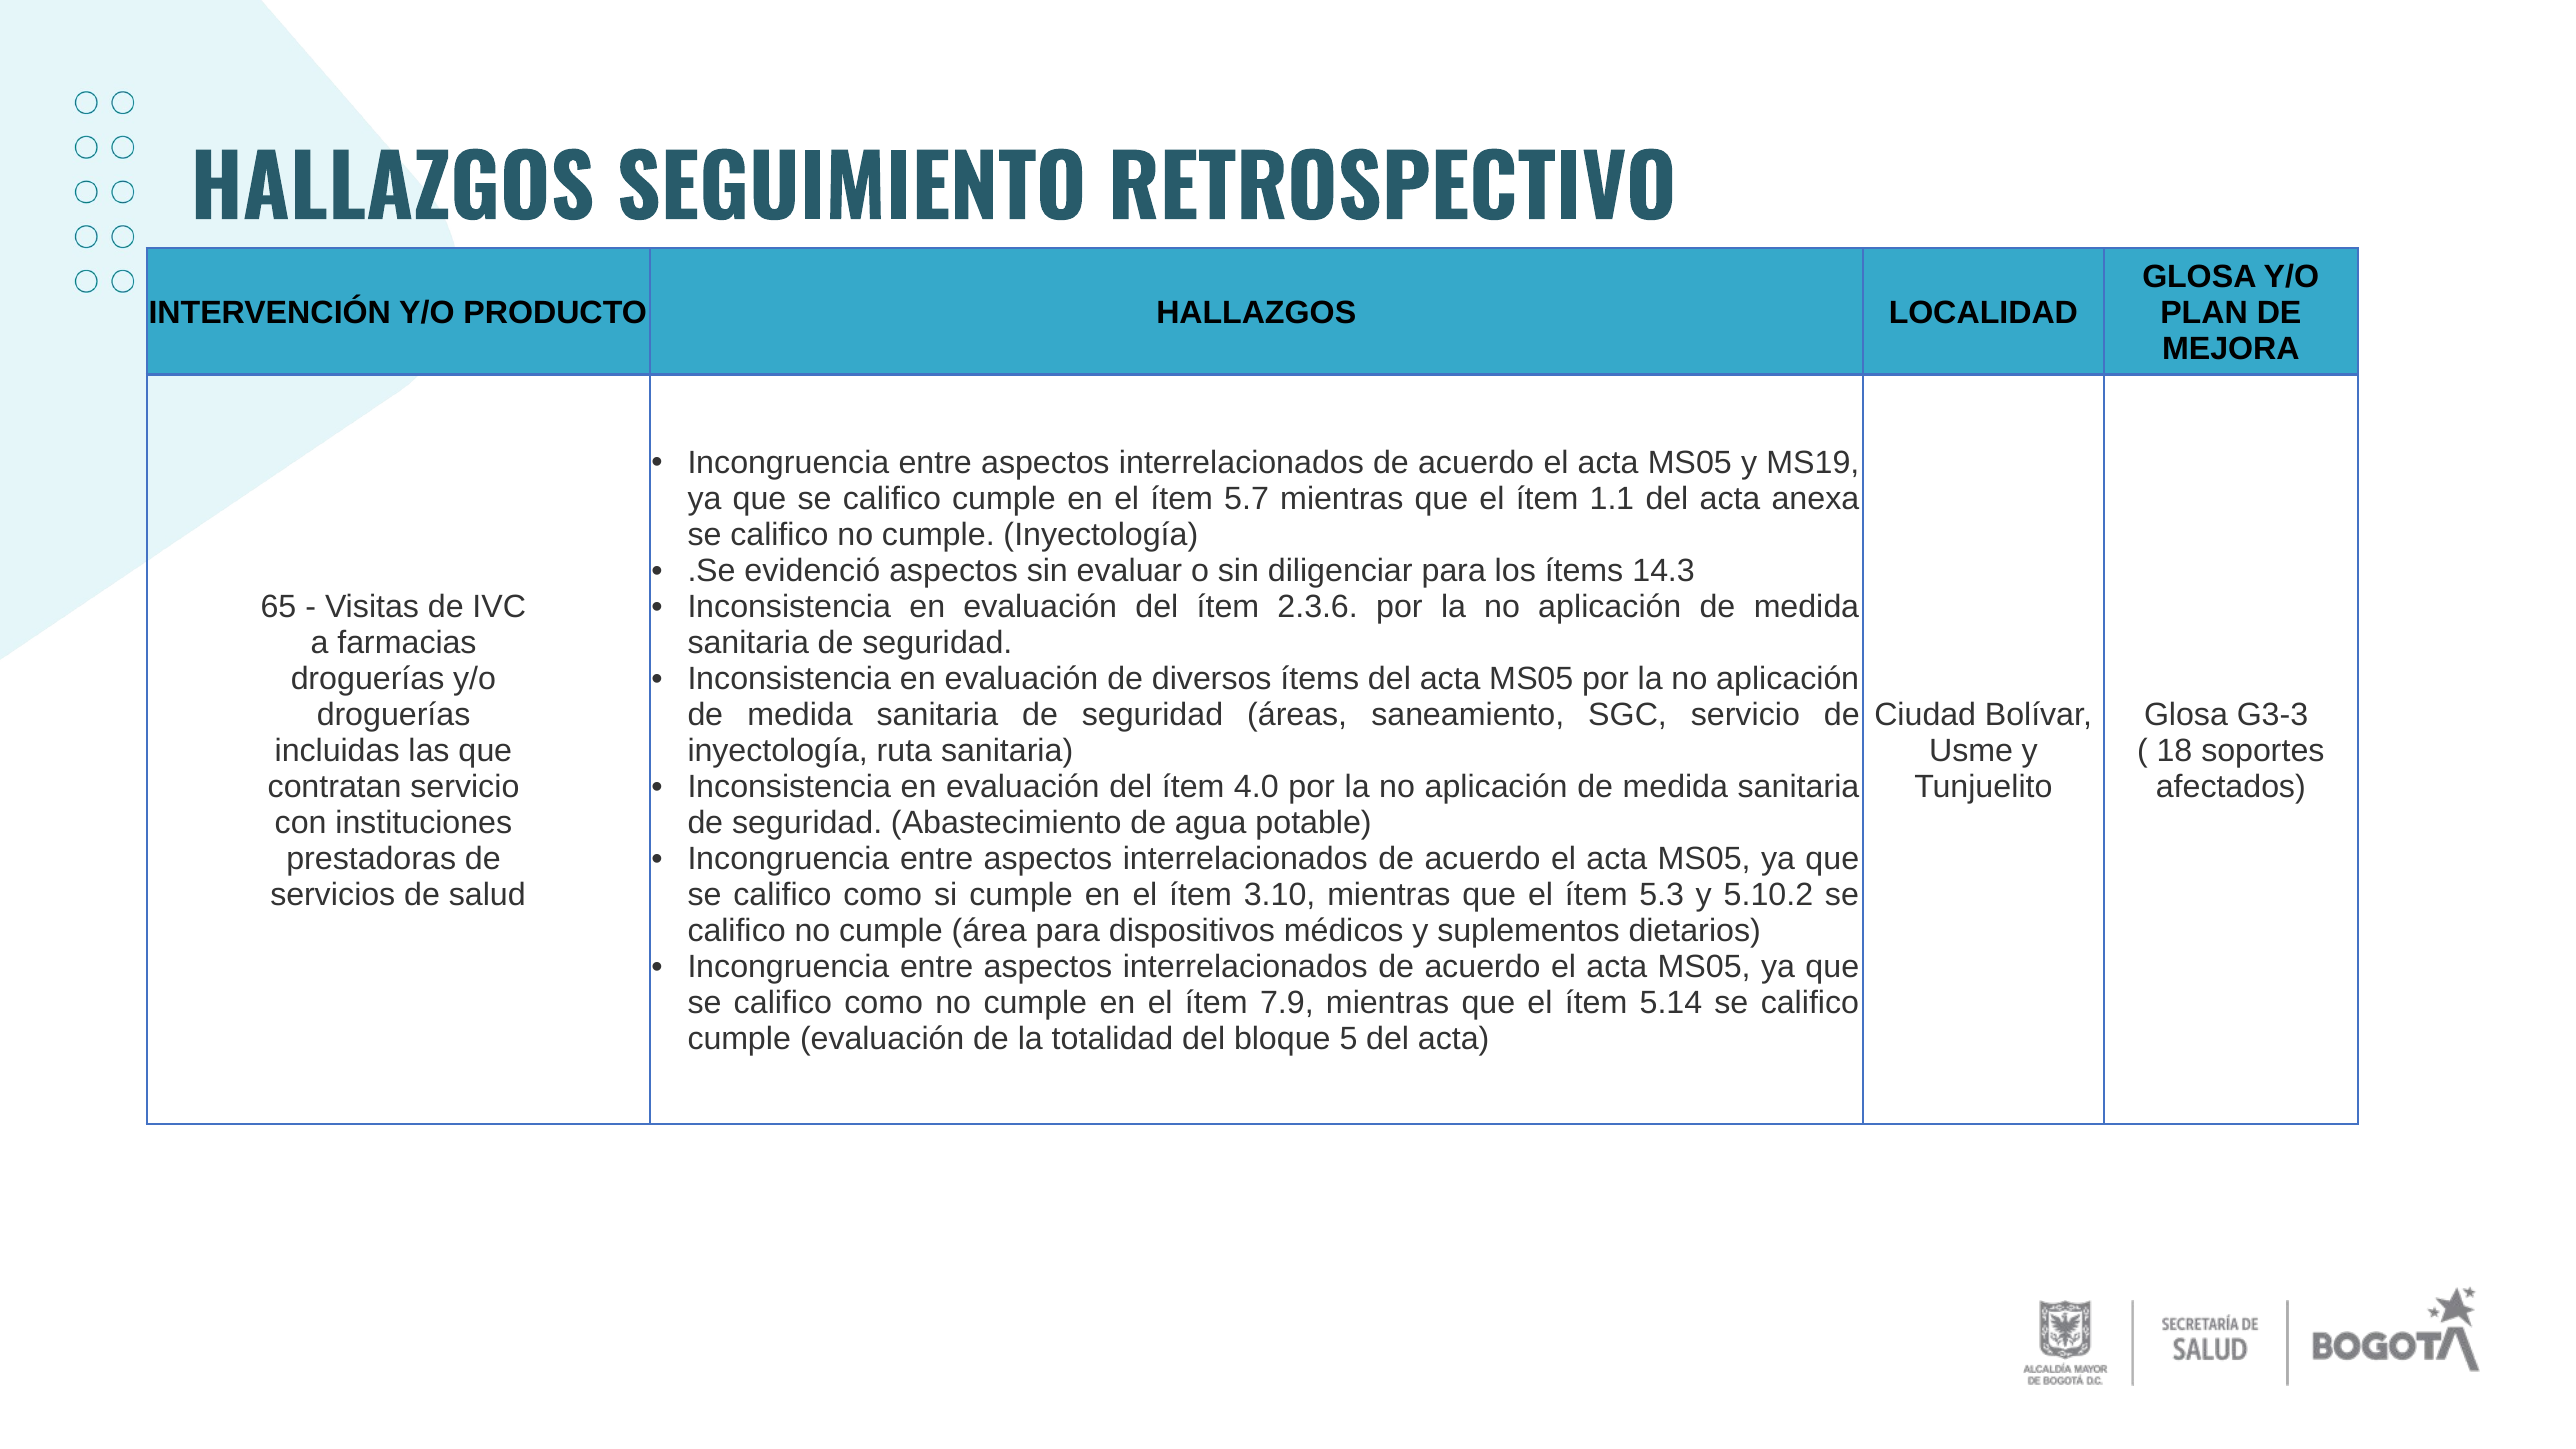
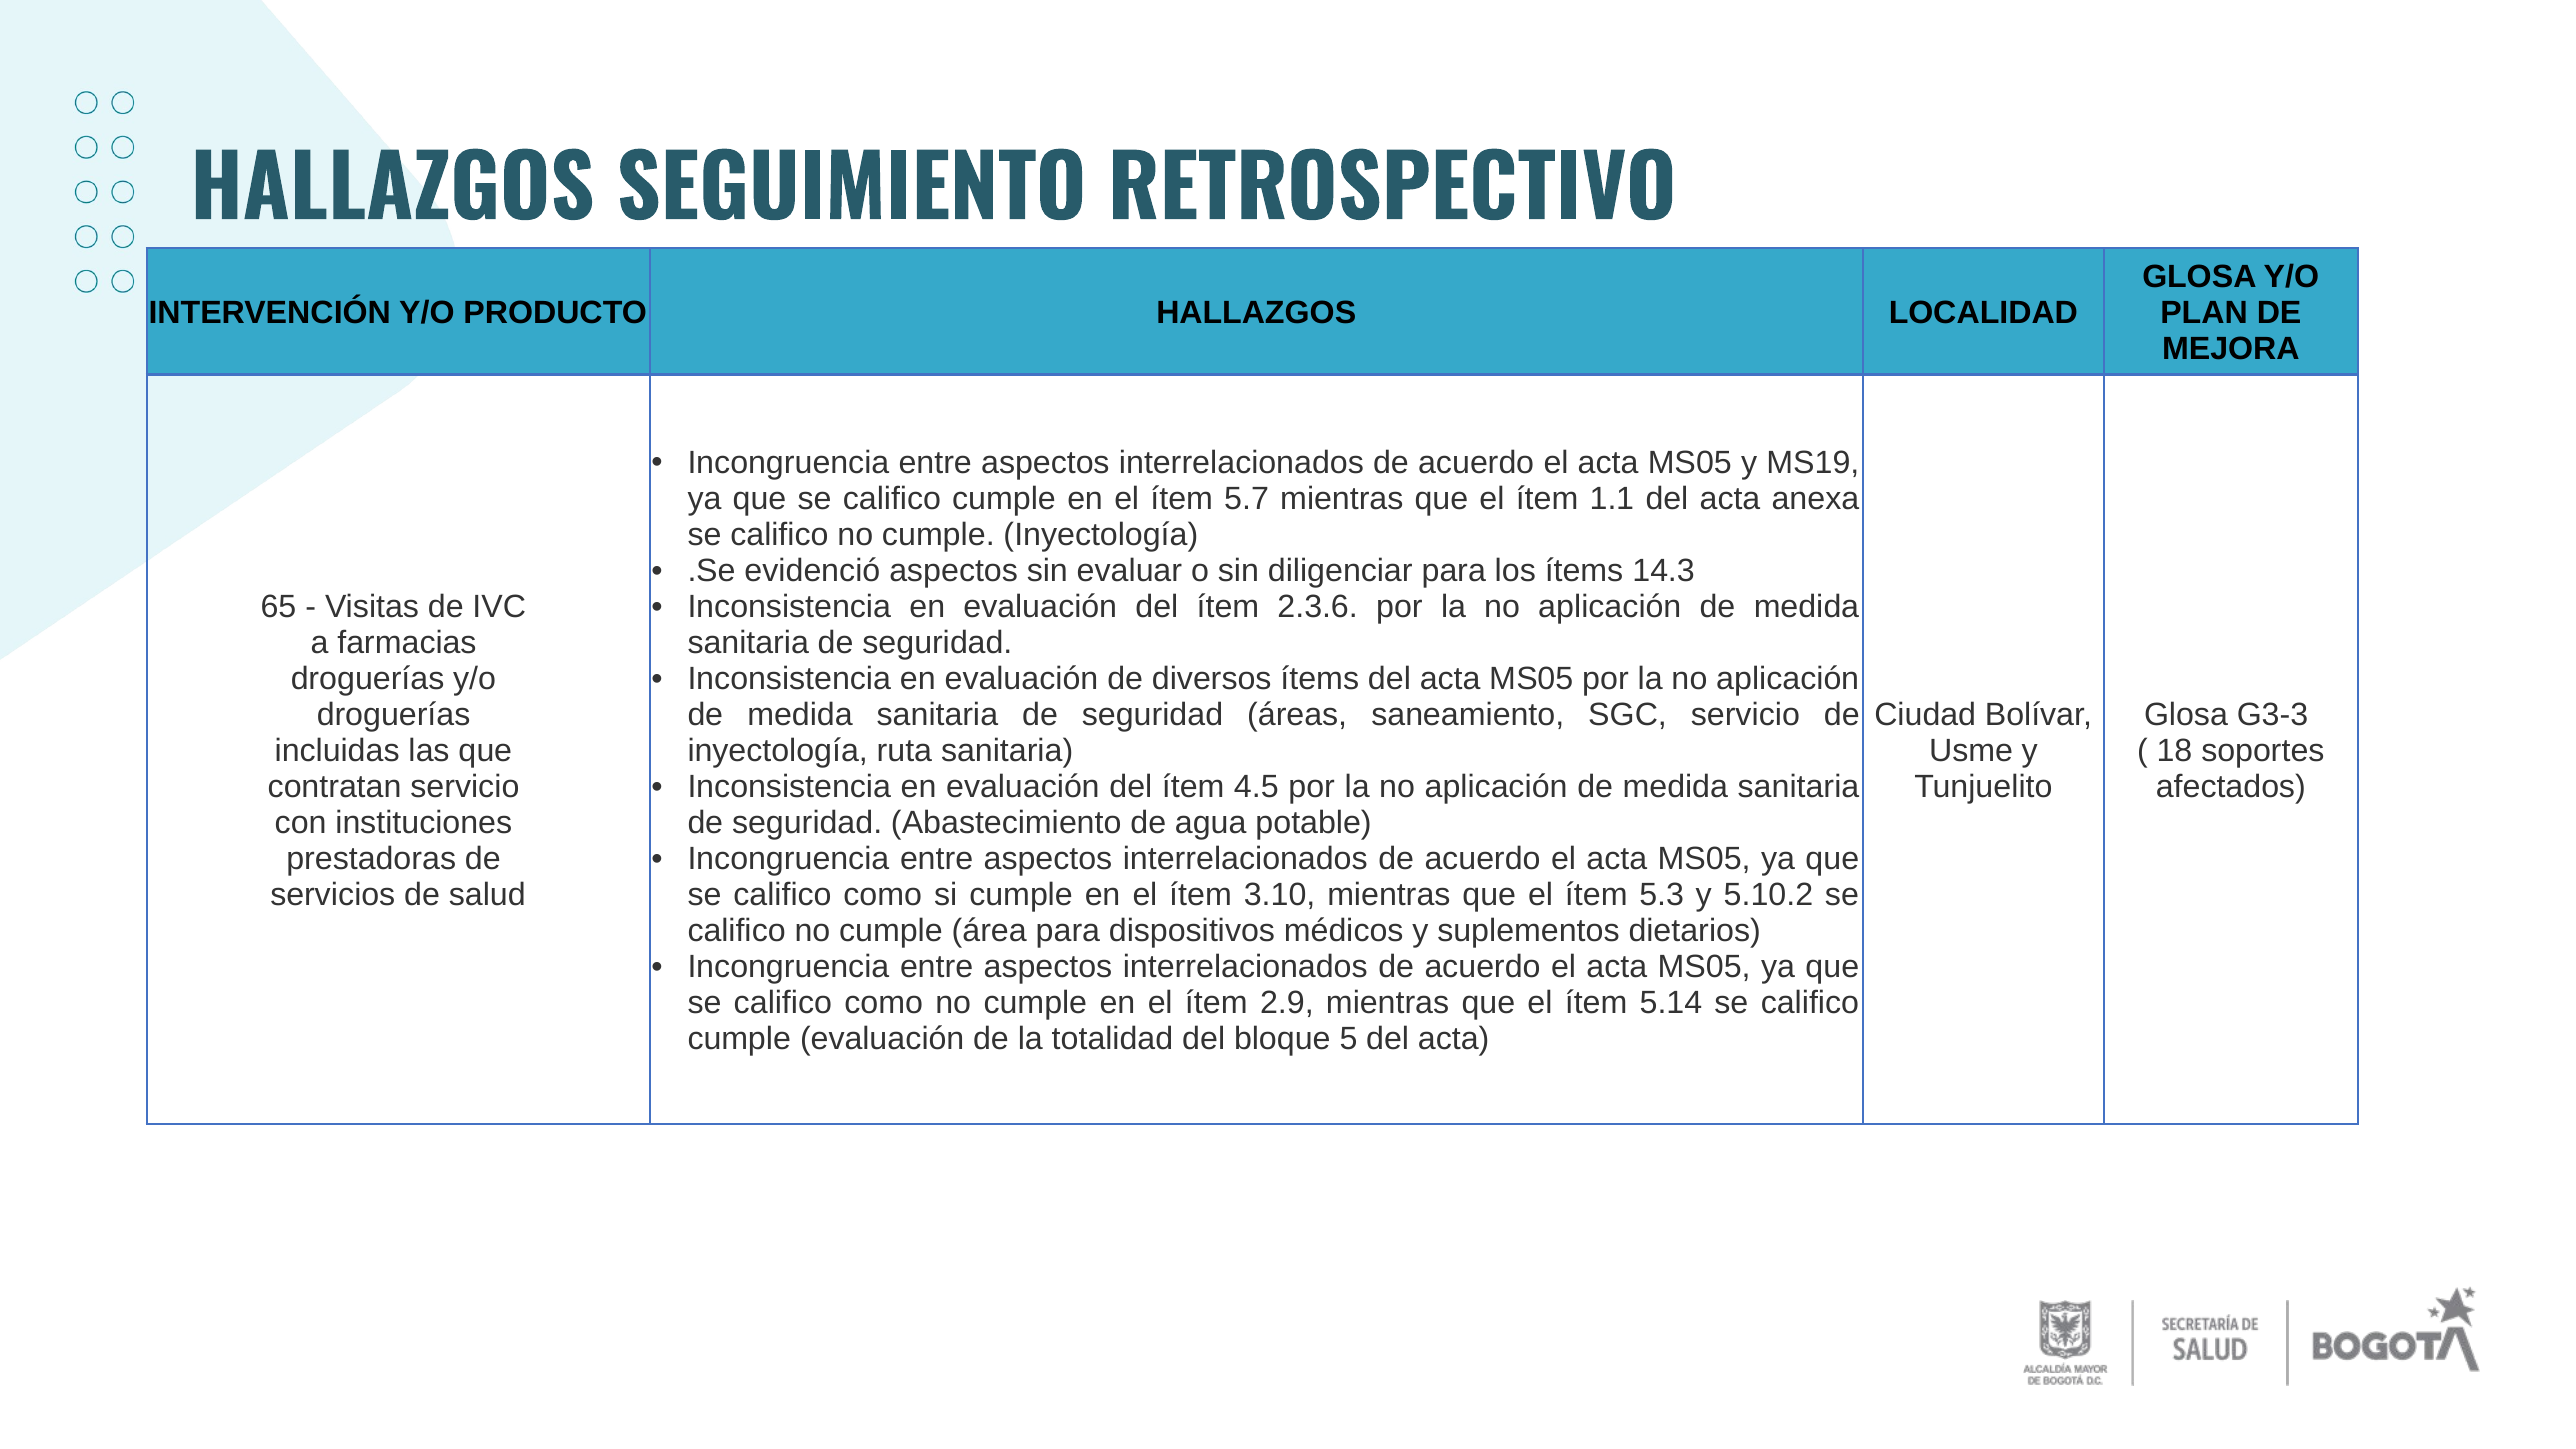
4.0: 4.0 -> 4.5
7.9: 7.9 -> 2.9
